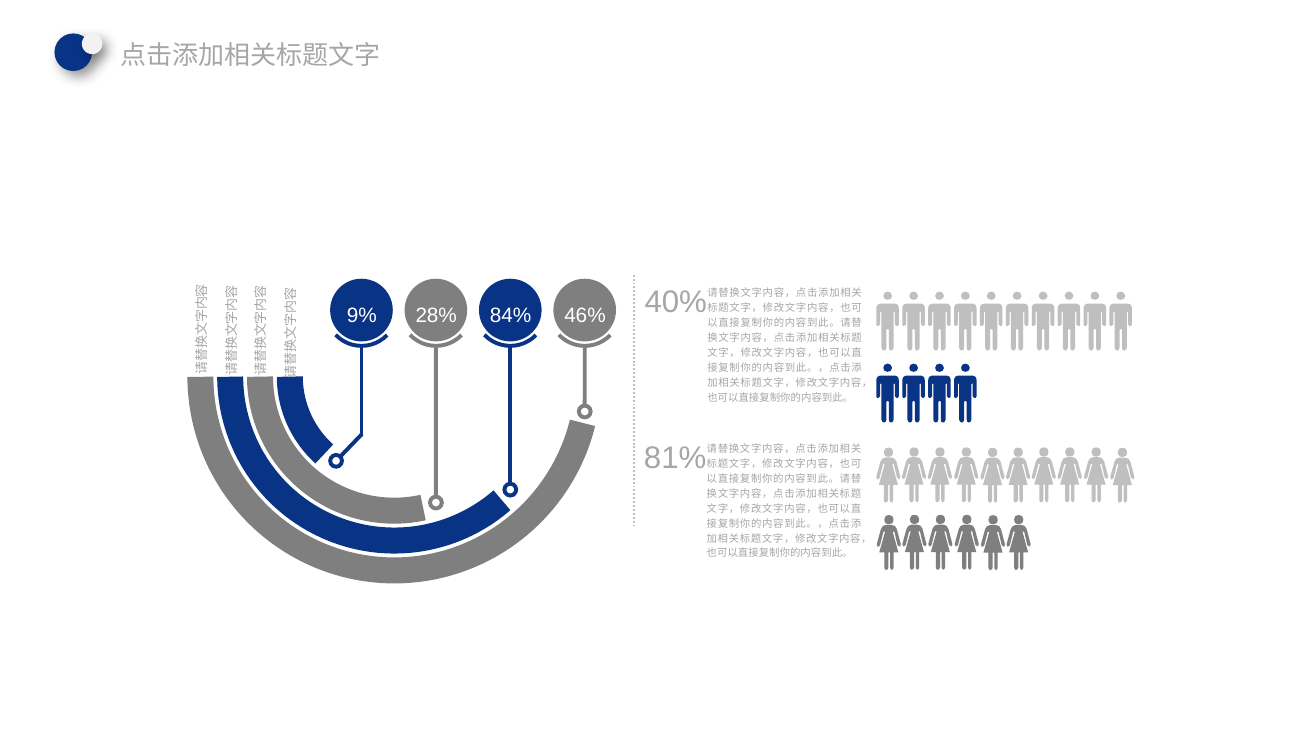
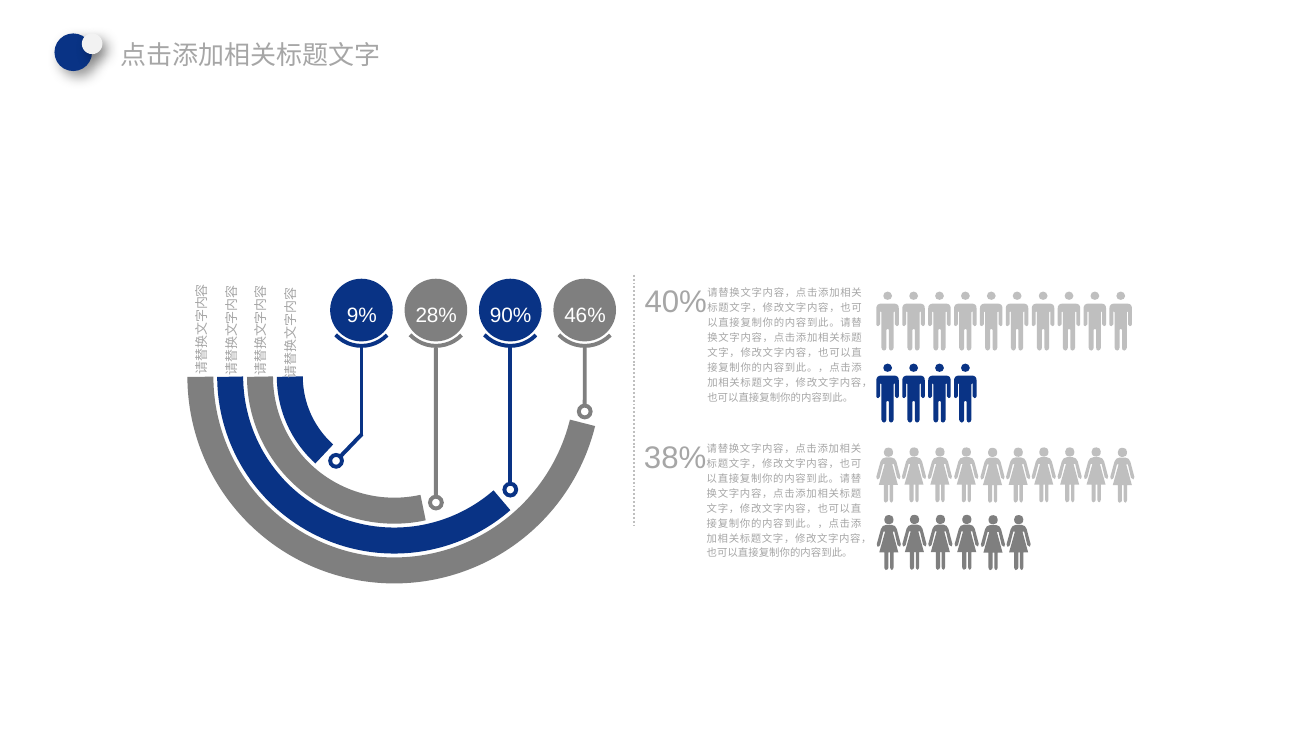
84%: 84% -> 90%
81%: 81% -> 38%
